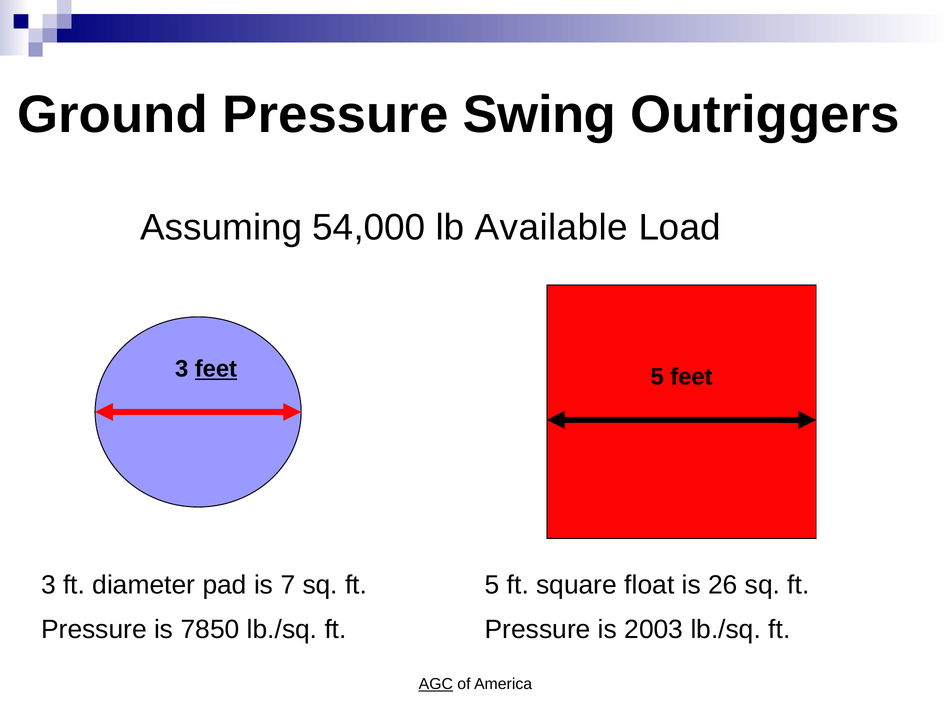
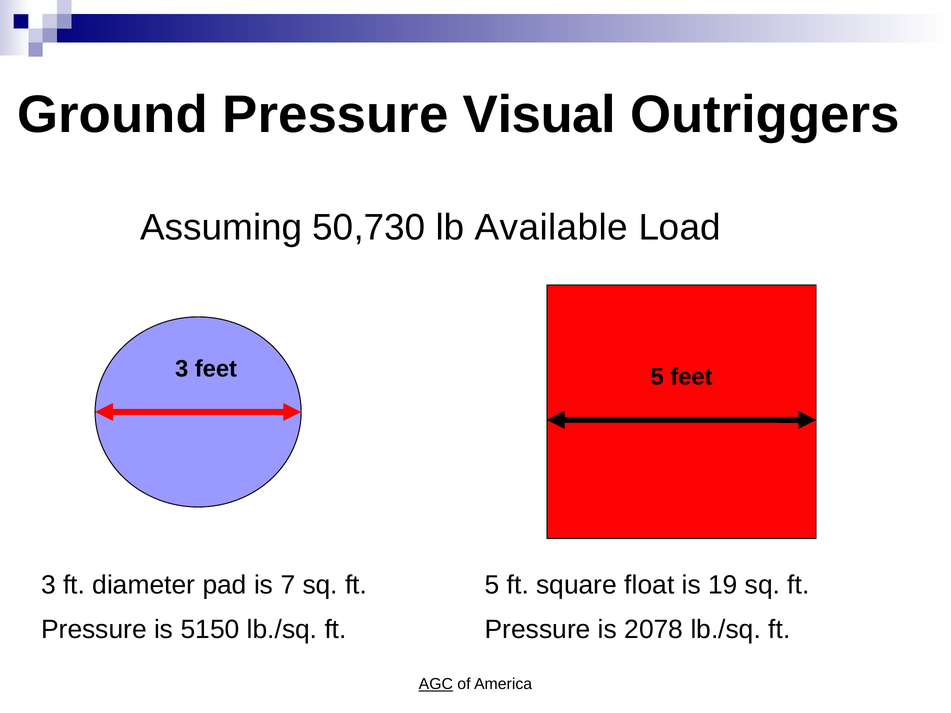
Swing: Swing -> Visual
54,000: 54,000 -> 50,730
feet at (216, 369) underline: present -> none
26: 26 -> 19
7850: 7850 -> 5150
2003: 2003 -> 2078
